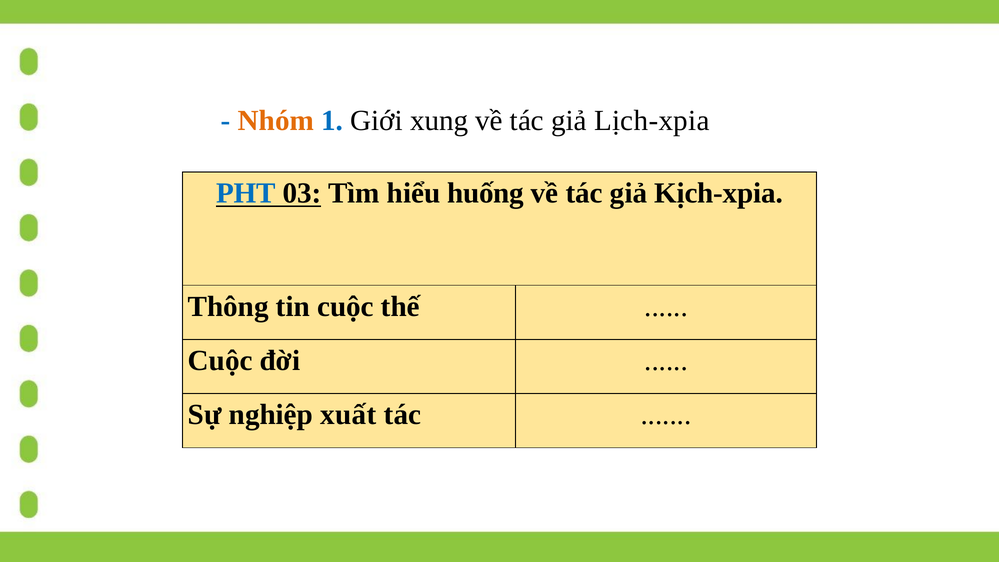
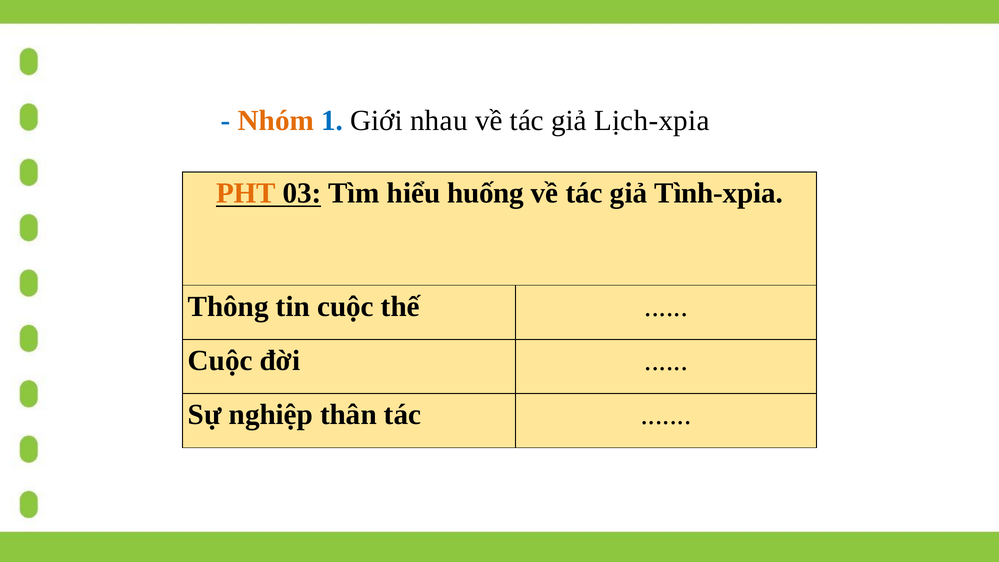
xung: xung -> nhau
PHT colour: blue -> orange
Kịch-xpia: Kịch-xpia -> Tình-xpia
xuất: xuất -> thân
